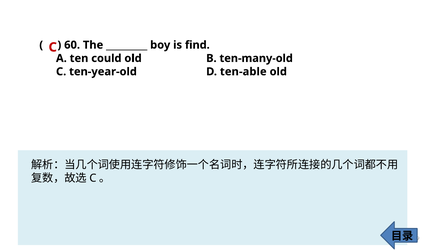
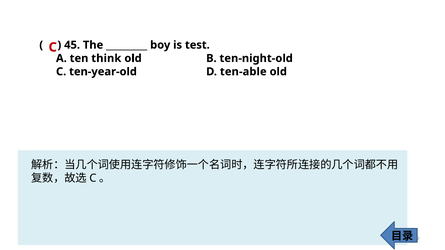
60: 60 -> 45
find: find -> test
could: could -> think
ten-many-old: ten-many-old -> ten-night-old
